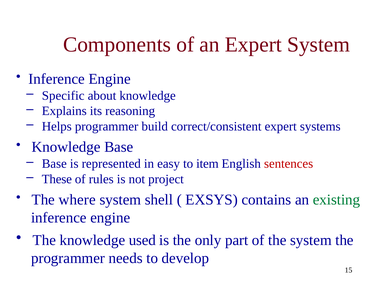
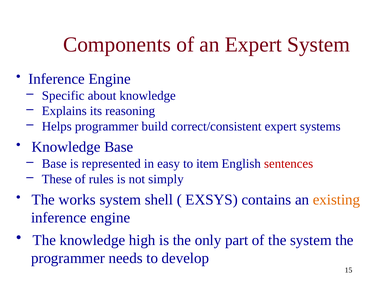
project: project -> simply
where: where -> works
existing colour: green -> orange
used: used -> high
